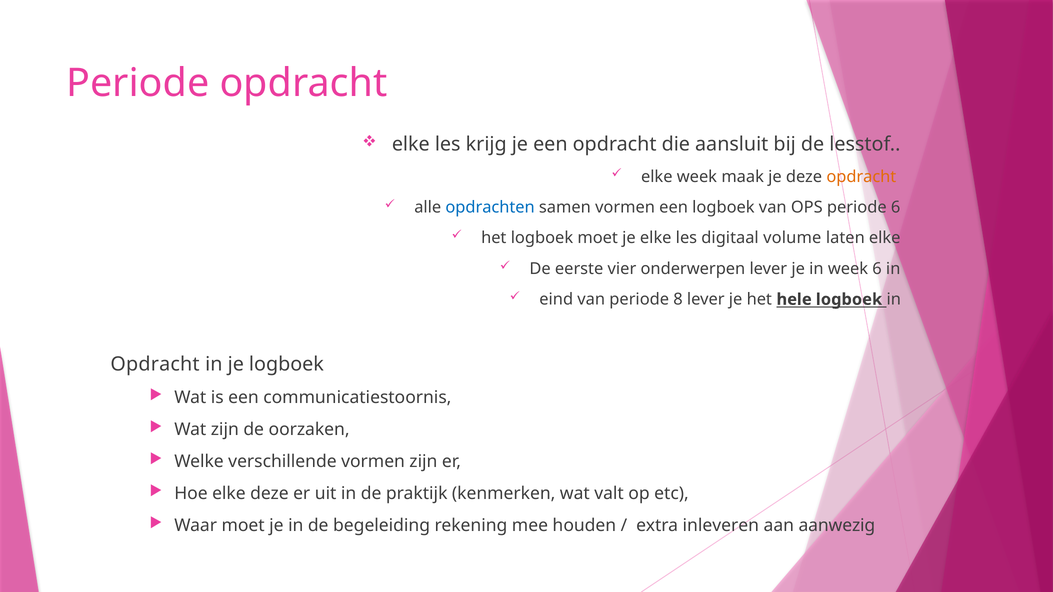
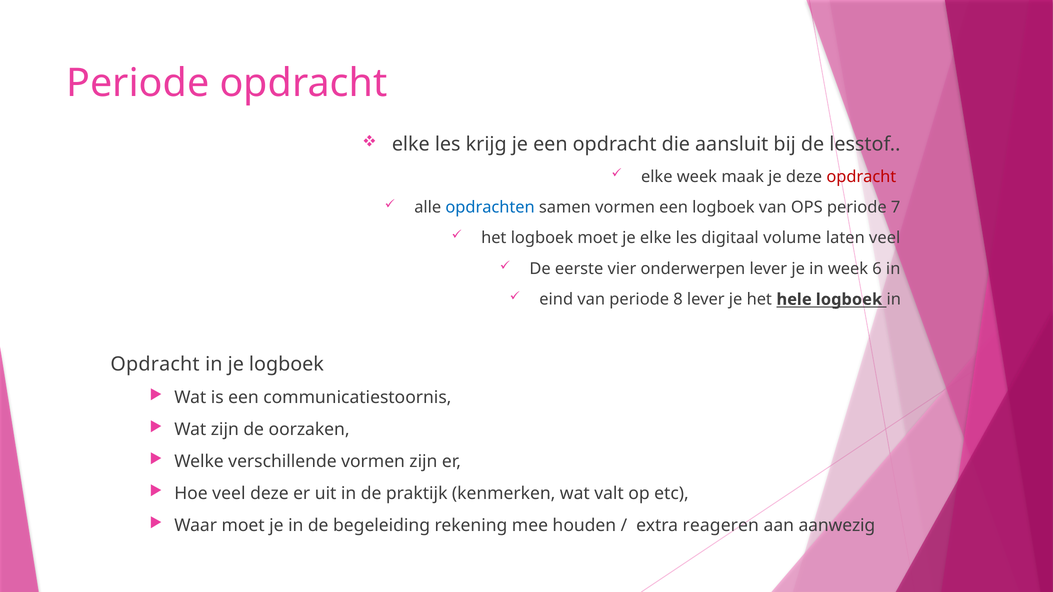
opdracht at (861, 177) colour: orange -> red
periode 6: 6 -> 7
laten elke: elke -> veel
Hoe elke: elke -> veel
inleveren: inleveren -> reageren
